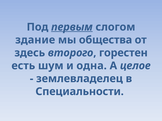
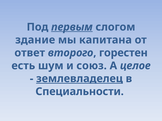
общества: общества -> капитана
здесь: здесь -> ответ
одна: одна -> союз
землевладелец underline: none -> present
